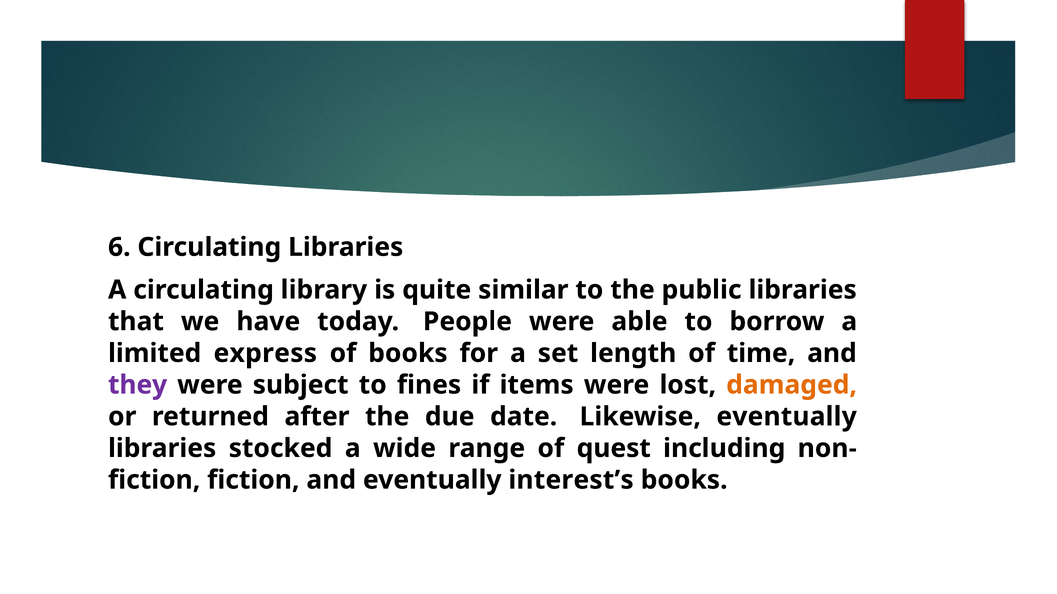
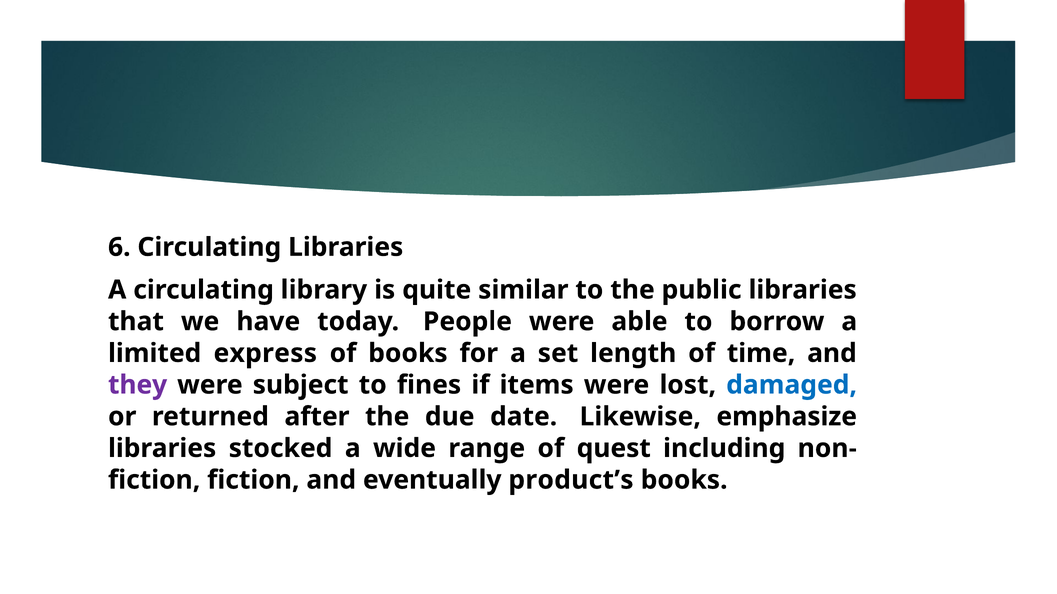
damaged colour: orange -> blue
Likewise eventually: eventually -> emphasize
interest’s: interest’s -> product’s
